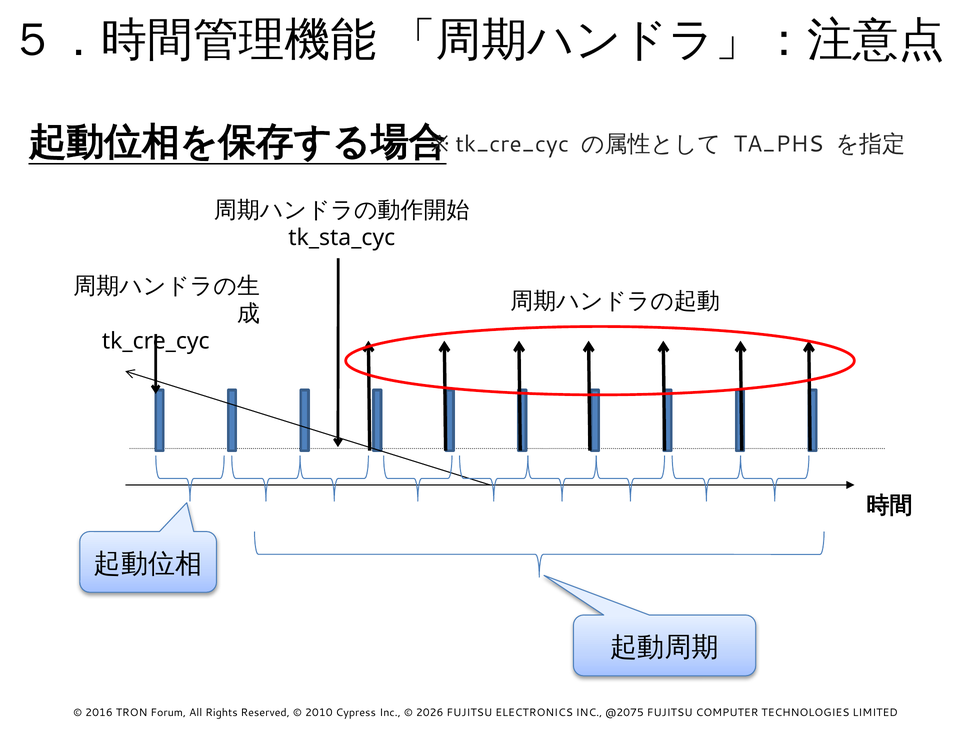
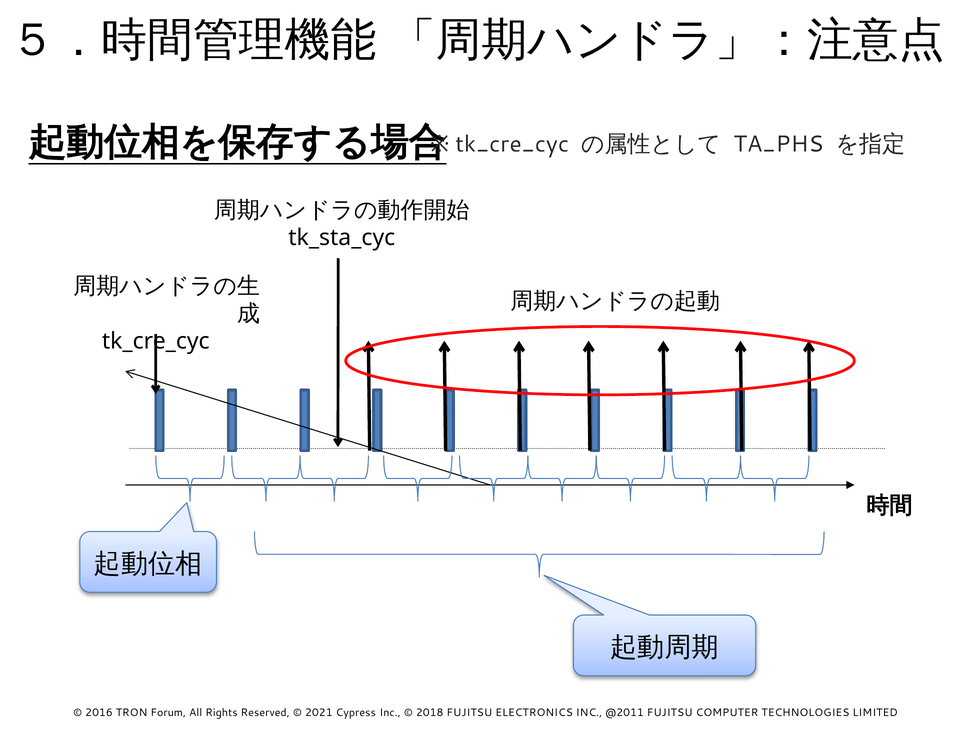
2010: 2010 -> 2021
2026: 2026 -> 2018
@2075: @2075 -> @2011
